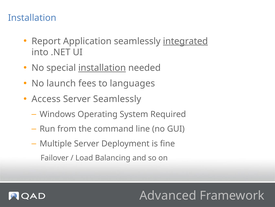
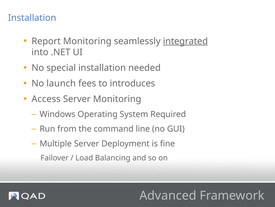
Report Application: Application -> Monitoring
installation at (102, 68) underline: present -> none
languages: languages -> introduces
Server Seamlessly: Seamlessly -> Monitoring
